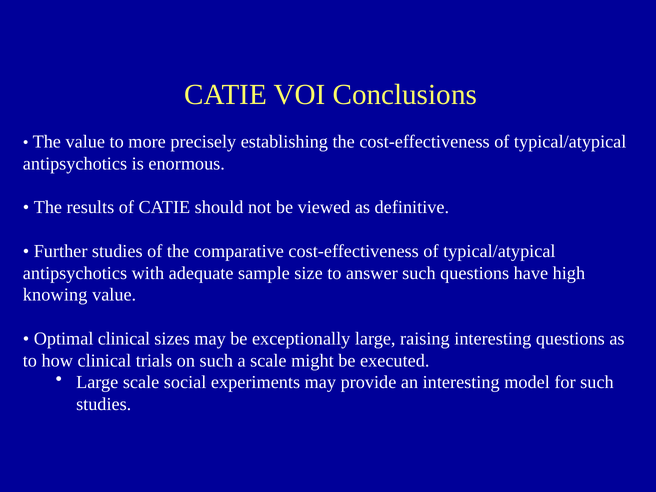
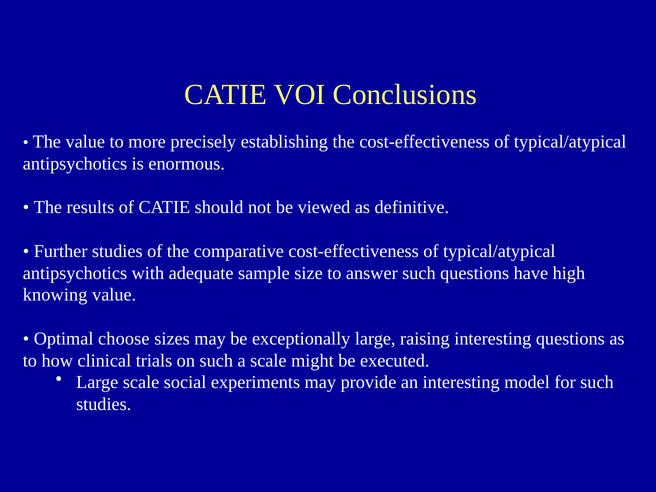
Optimal clinical: clinical -> choose
